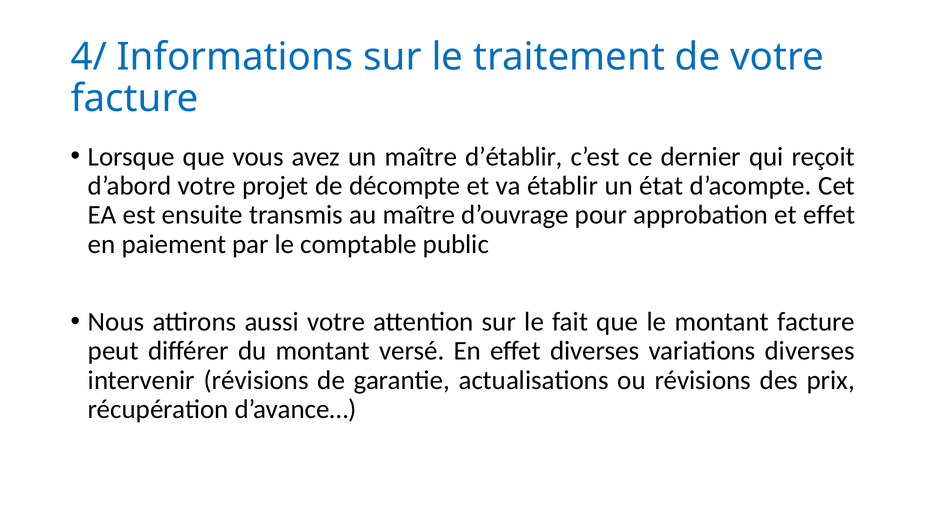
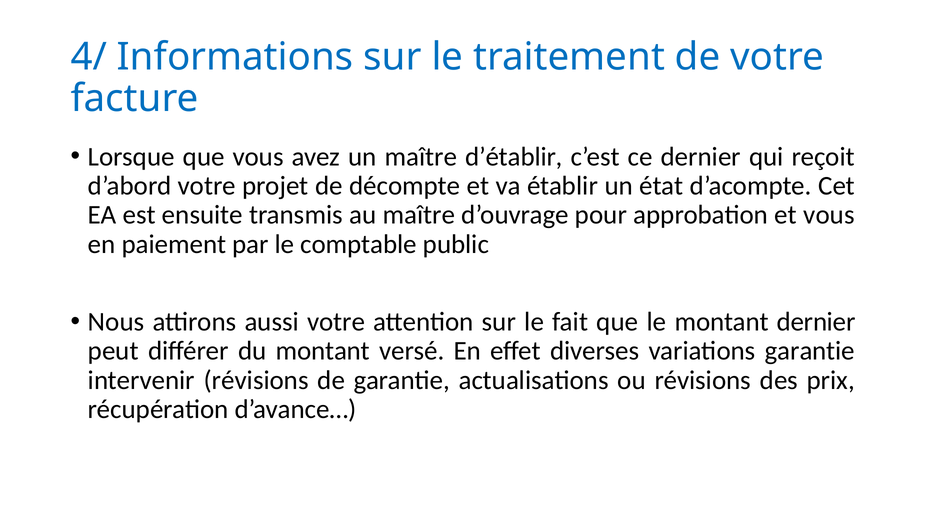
et effet: effet -> vous
montant facture: facture -> dernier
variations diverses: diverses -> garantie
